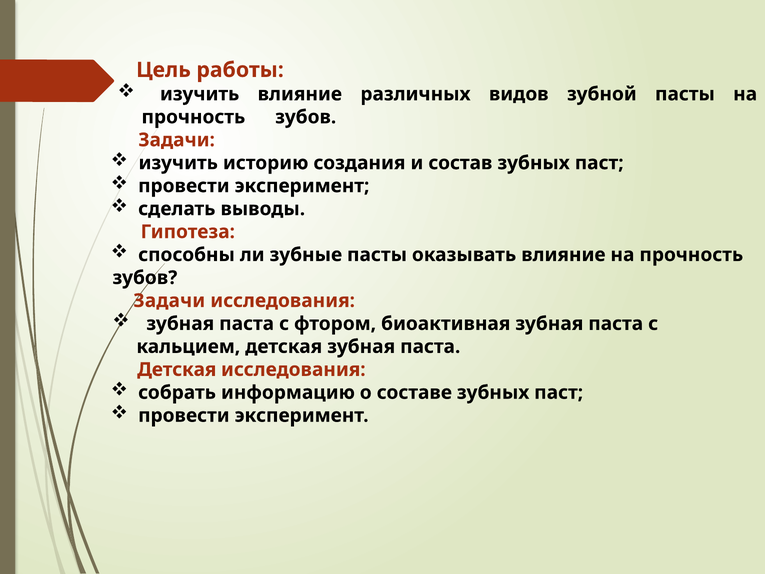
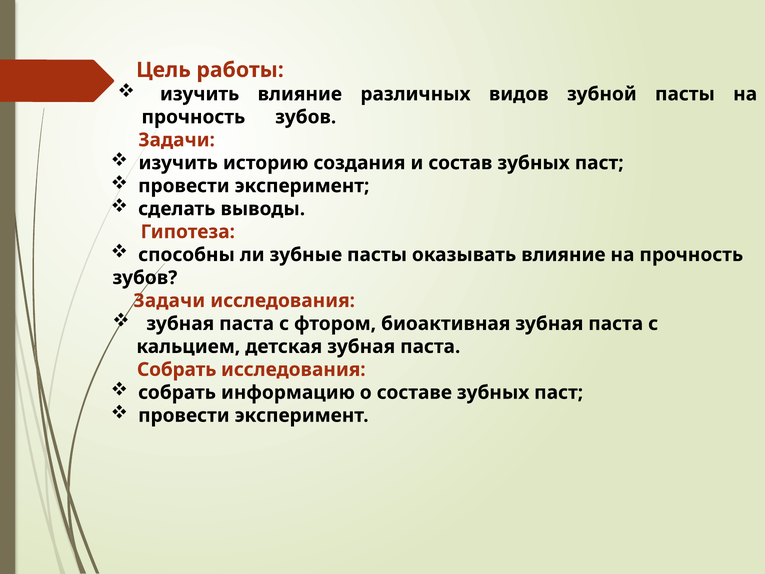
Детская at (177, 369): Детская -> Собрать
